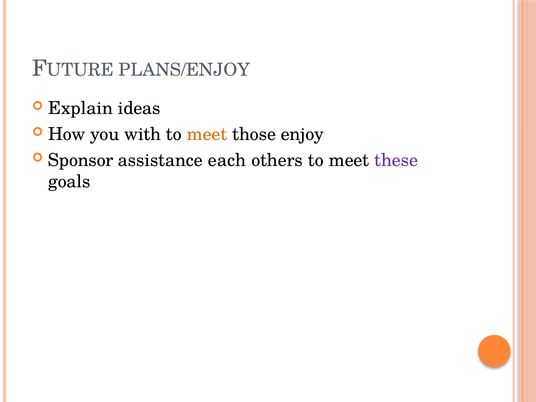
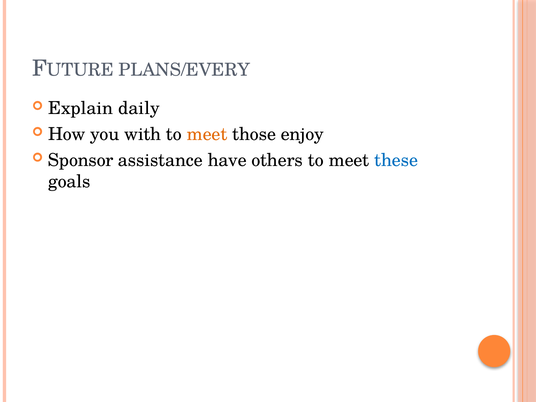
PLANS/ENJOY: PLANS/ENJOY -> PLANS/EVERY
ideas: ideas -> daily
each: each -> have
these colour: purple -> blue
